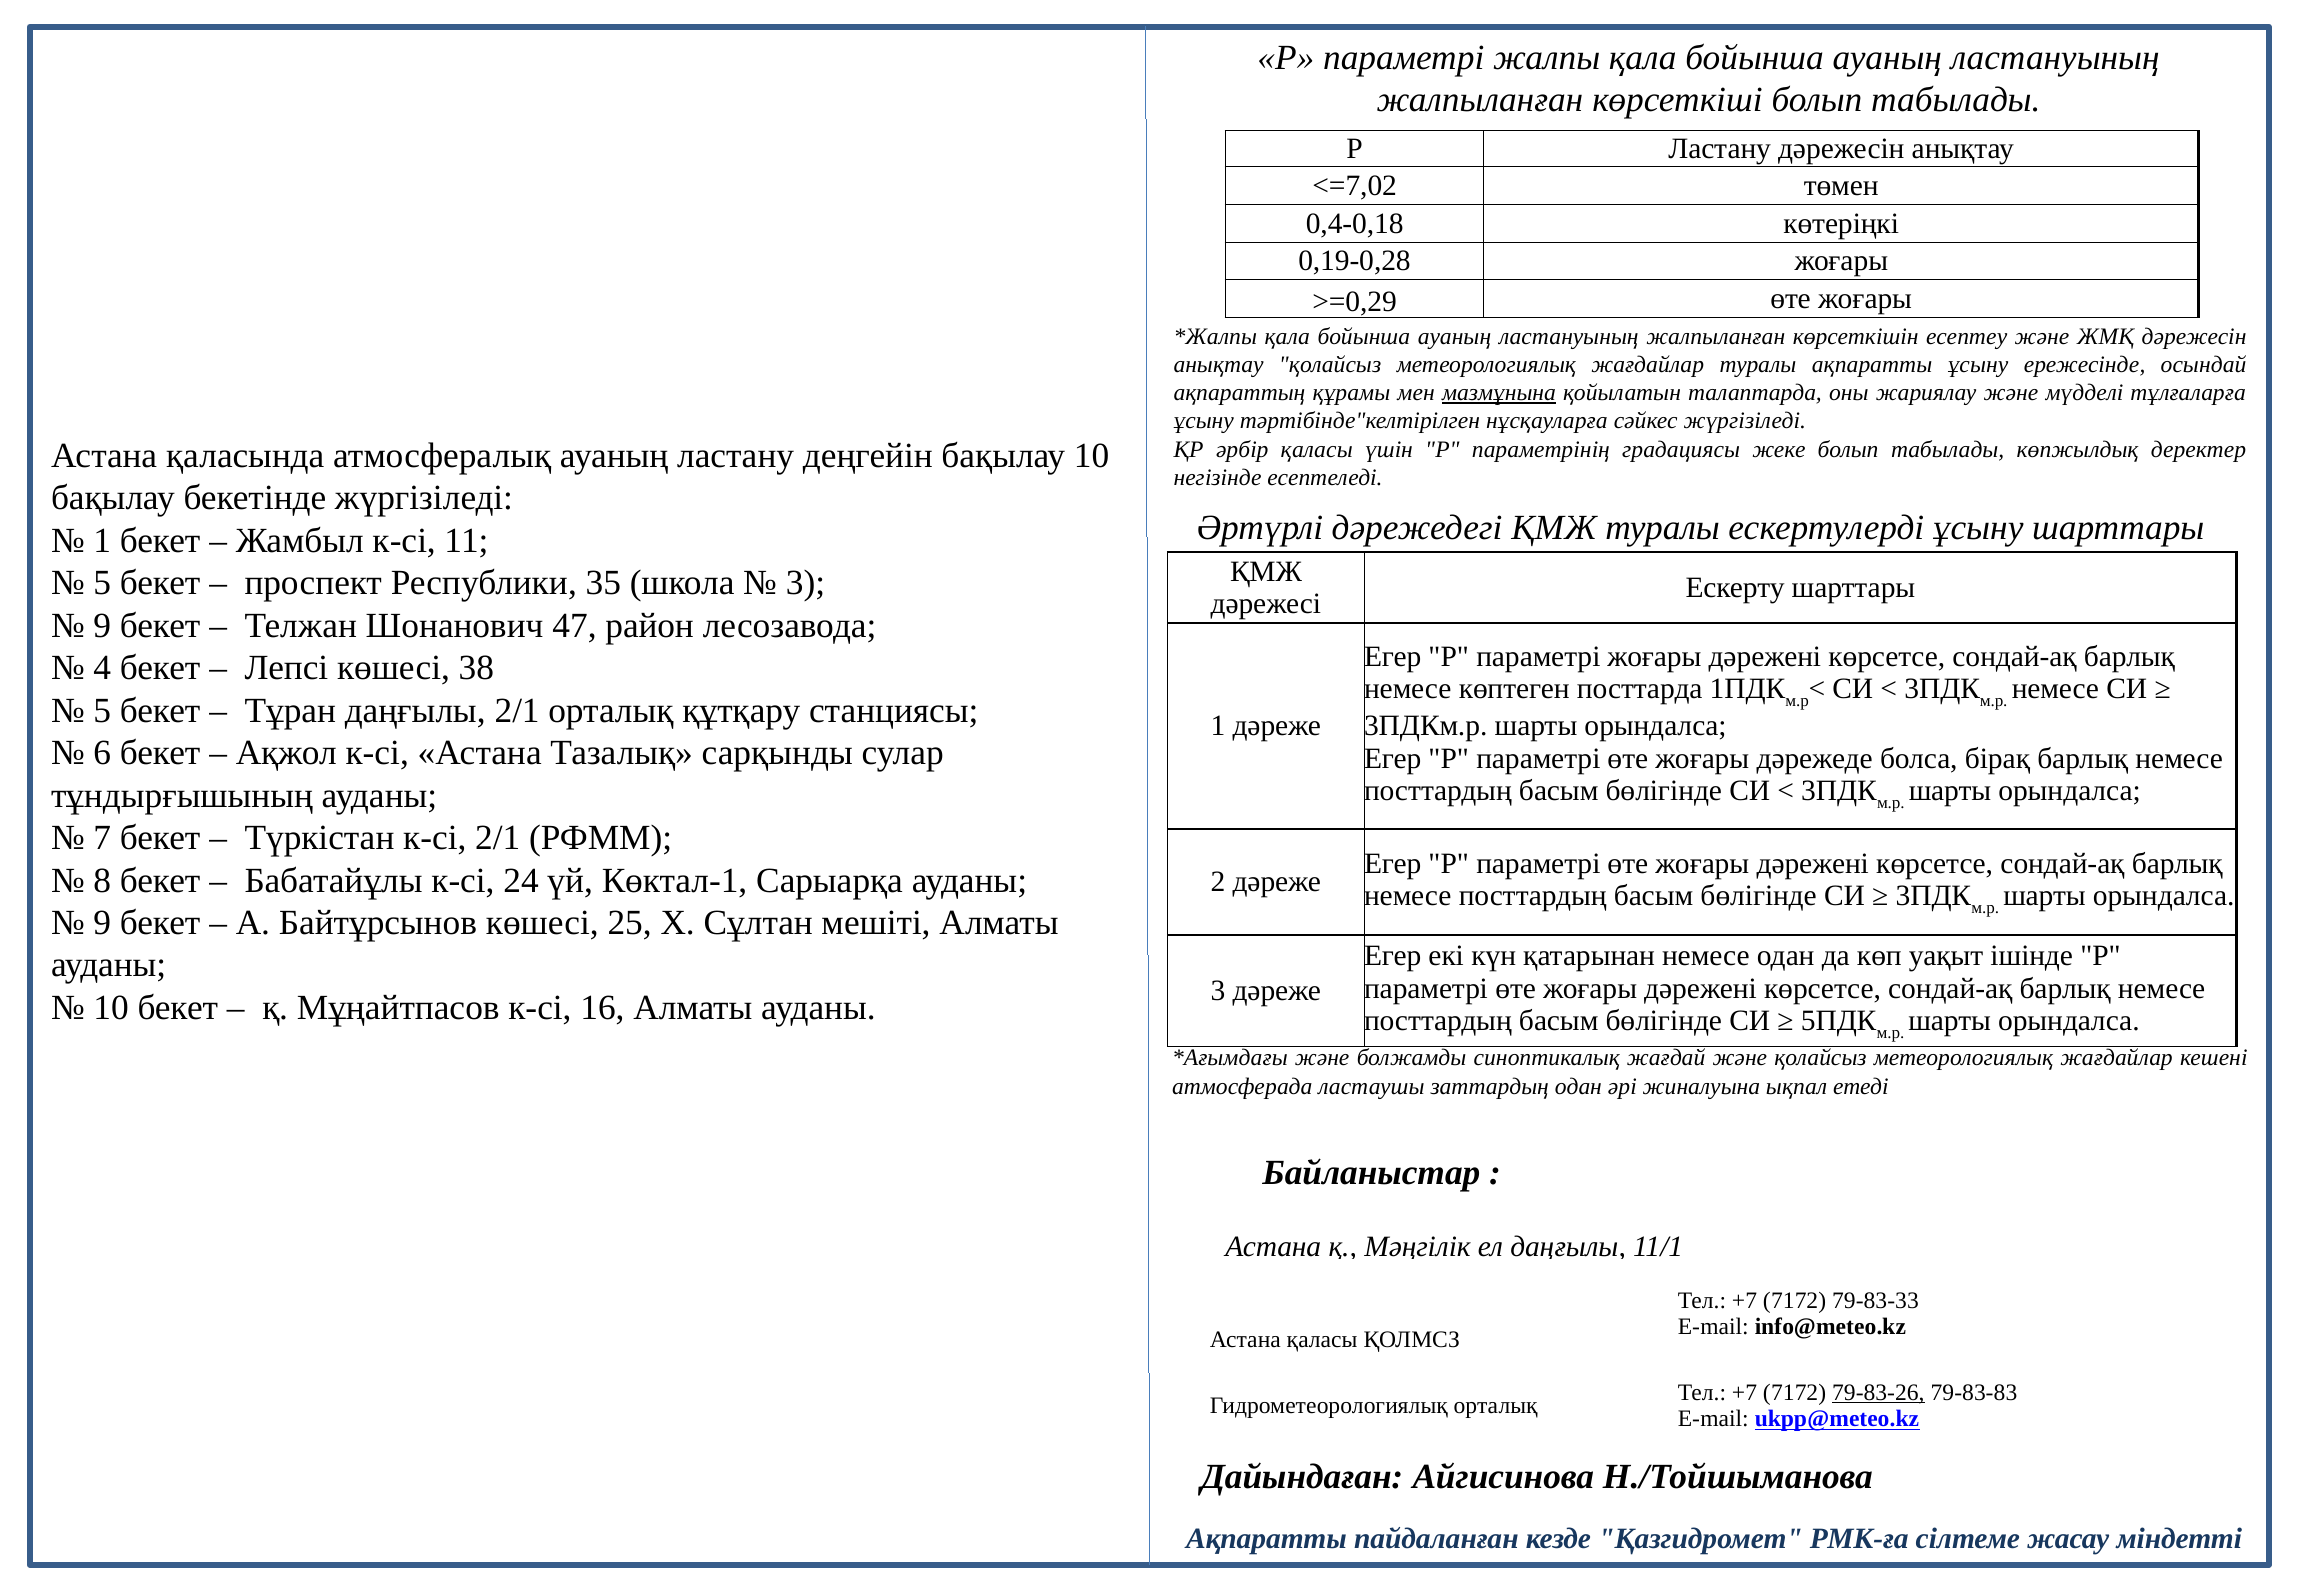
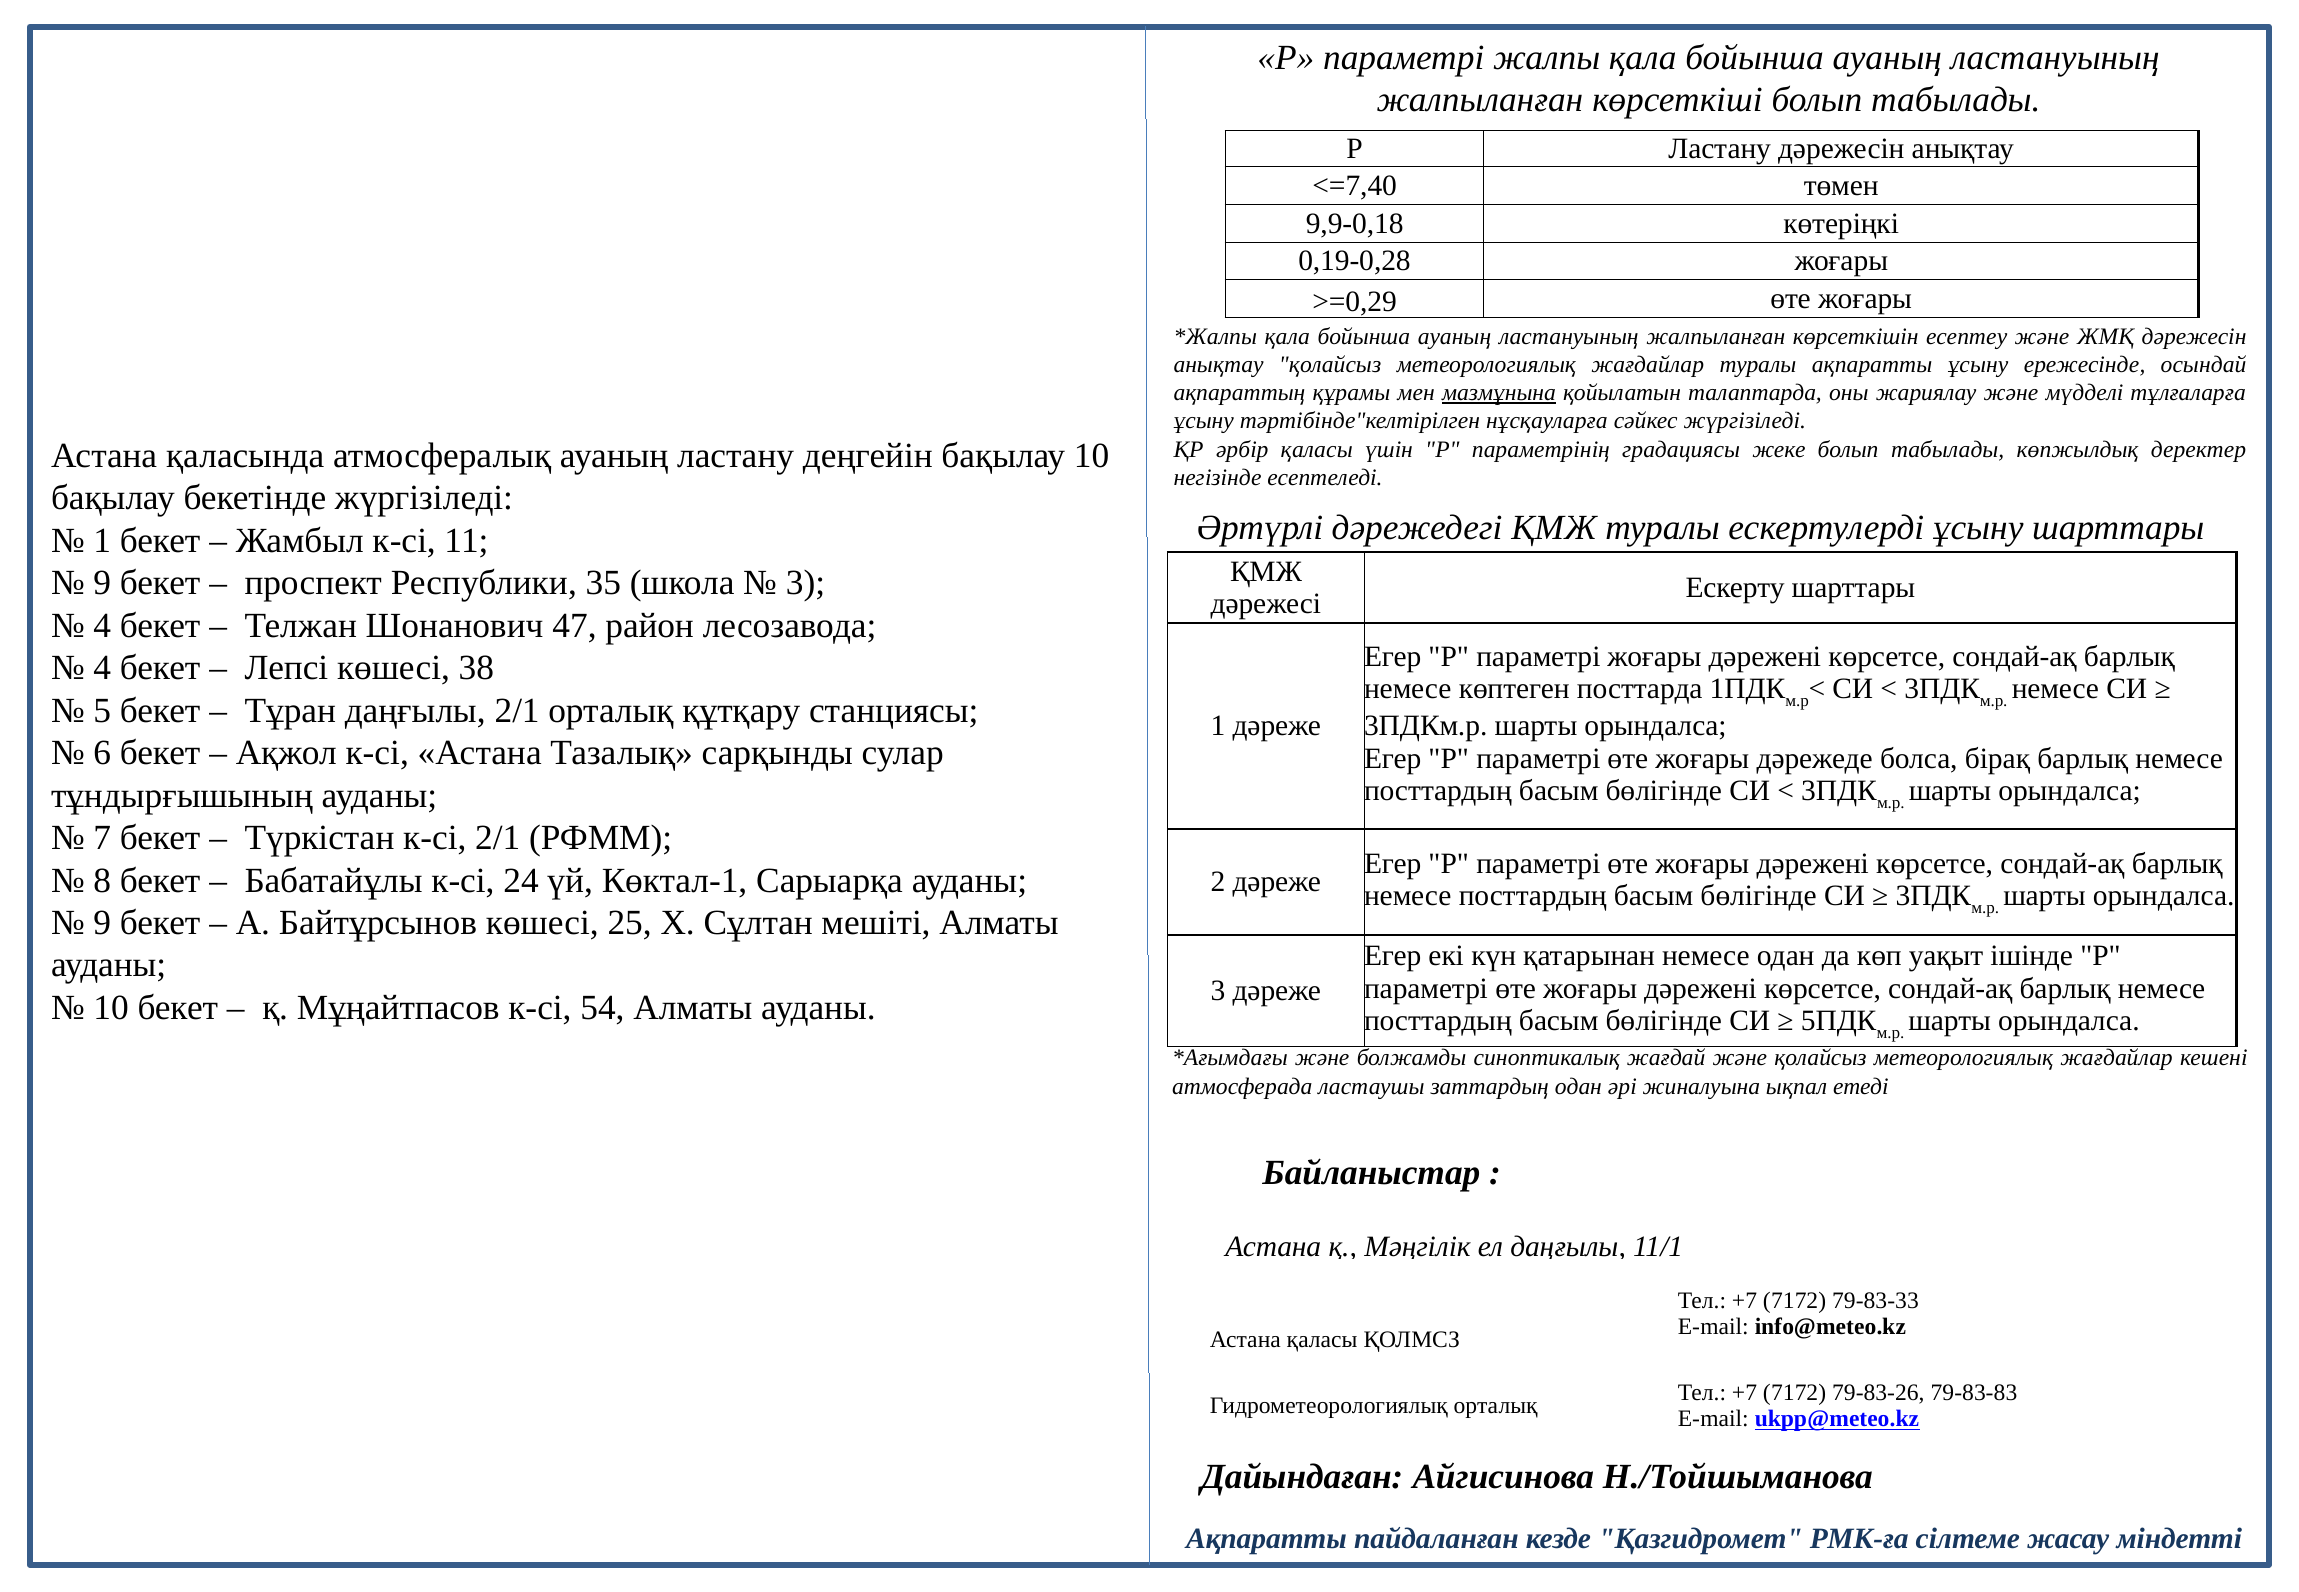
<=7,02: <=7,02 -> <=7,40
0,4-0,18: 0,4-0,18 -> 9,9-0,18
5 at (102, 583): 5 -> 9
9 at (102, 625): 9 -> 4
16: 16 -> 54
79-83-26 underline: present -> none
